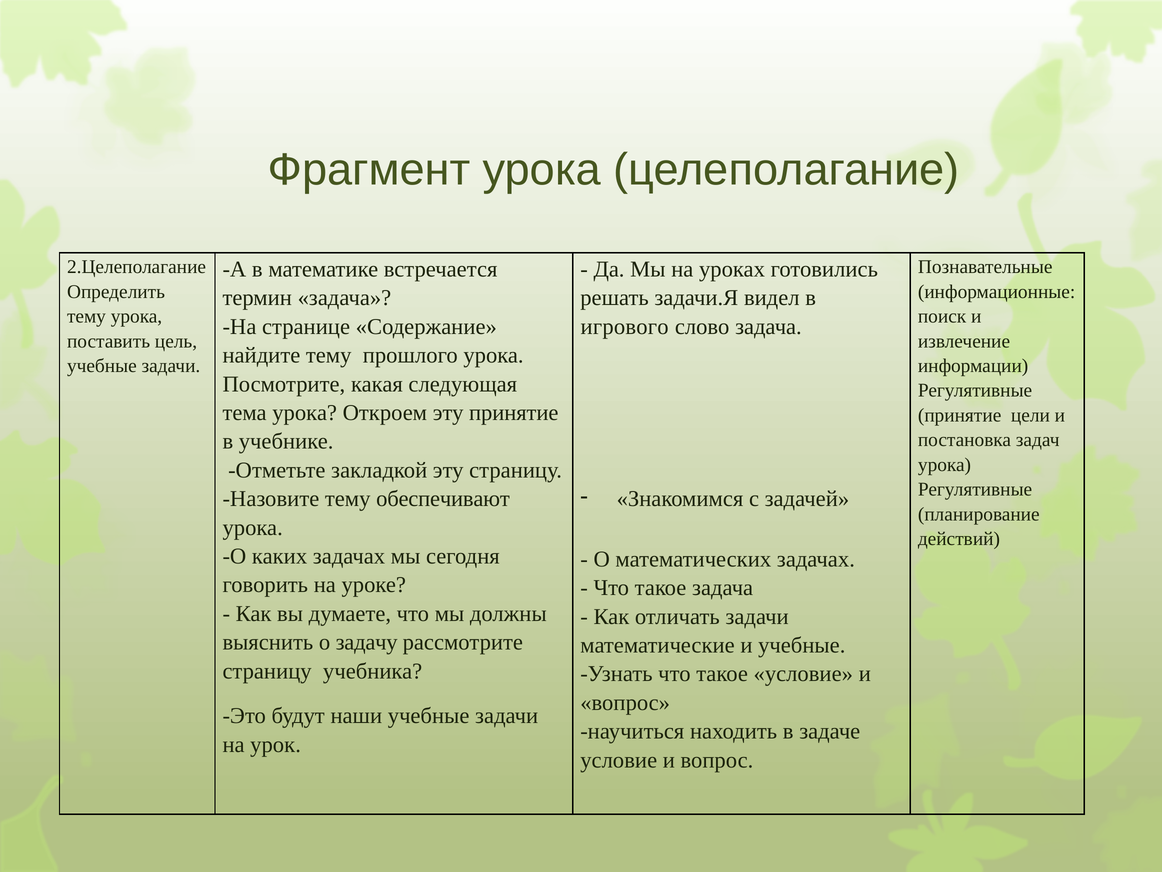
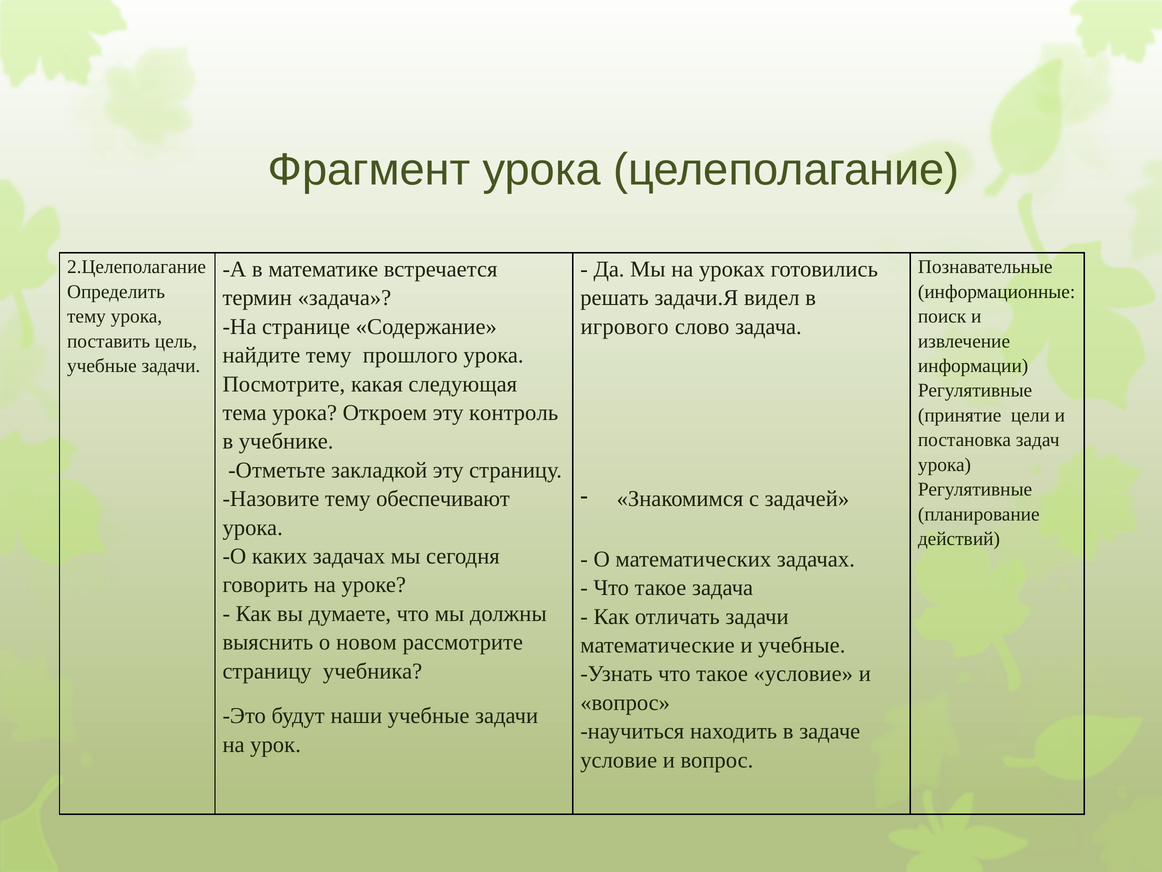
эту принятие: принятие -> контроль
задачу: задачу -> новом
